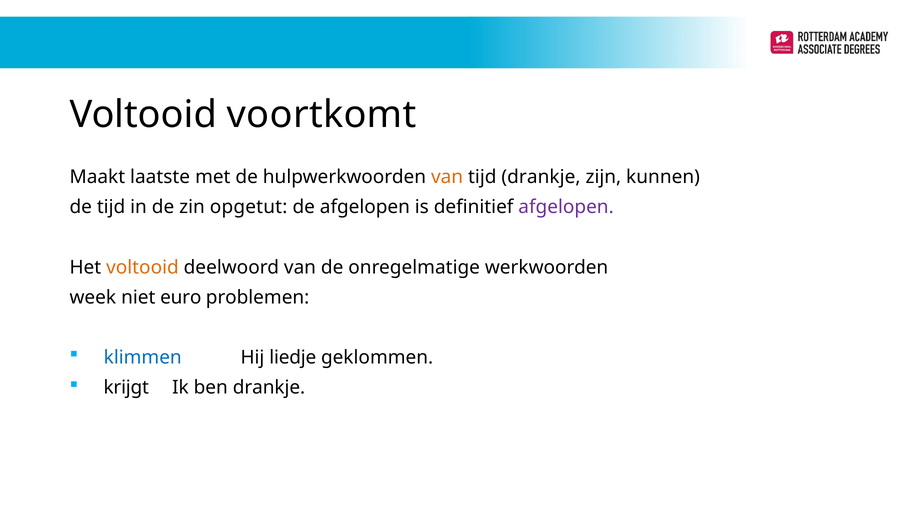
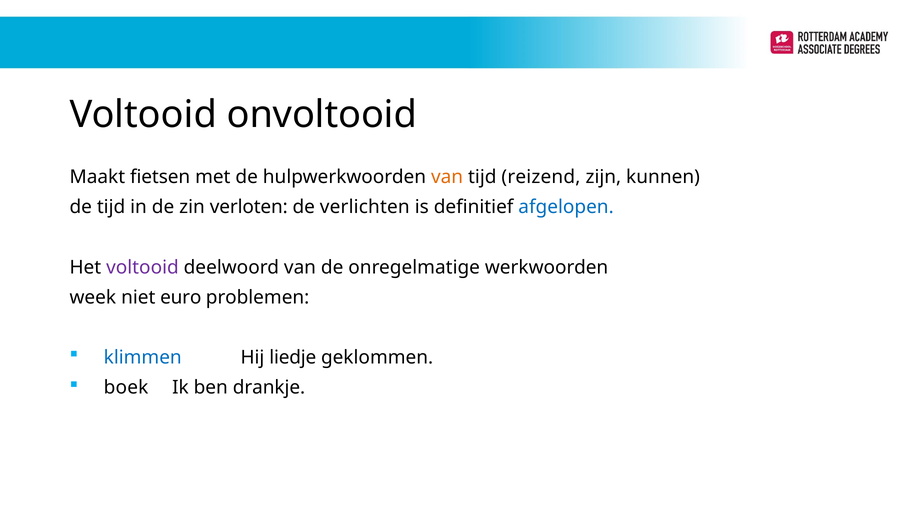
voortkomt: voortkomt -> onvoltooid
laatste: laatste -> fietsen
tijd drankje: drankje -> reizend
opgetut: opgetut -> verloten
de afgelopen: afgelopen -> verlichten
afgelopen at (566, 207) colour: purple -> blue
voltooid at (142, 267) colour: orange -> purple
krijgt: krijgt -> boek
